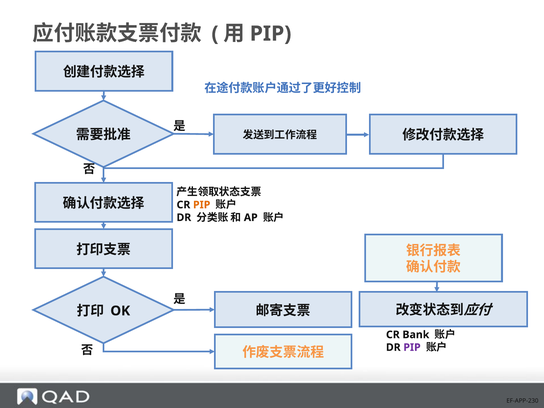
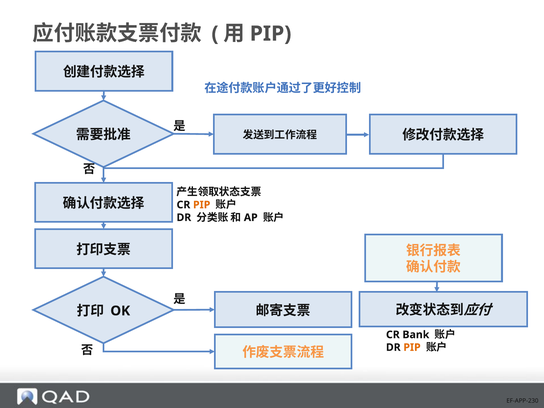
PIP at (412, 347) colour: purple -> orange
